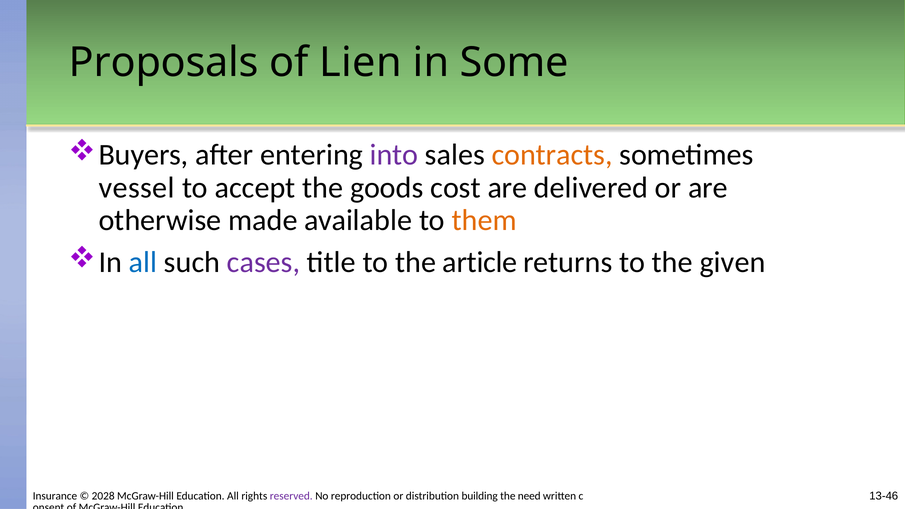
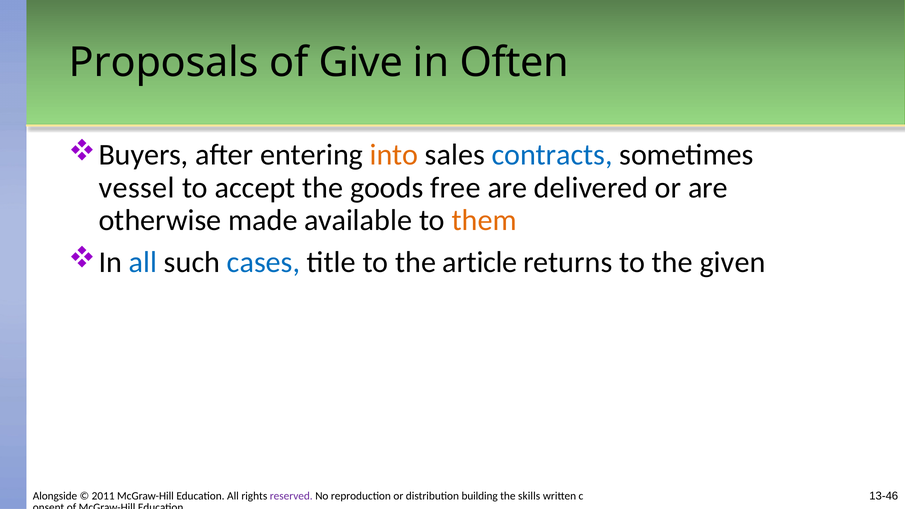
Lien: Lien -> Give
Some: Some -> Often
into colour: purple -> orange
contracts colour: orange -> blue
cost: cost -> free
cases colour: purple -> blue
Insurance: Insurance -> Alongside
2028: 2028 -> 2011
need: need -> skills
